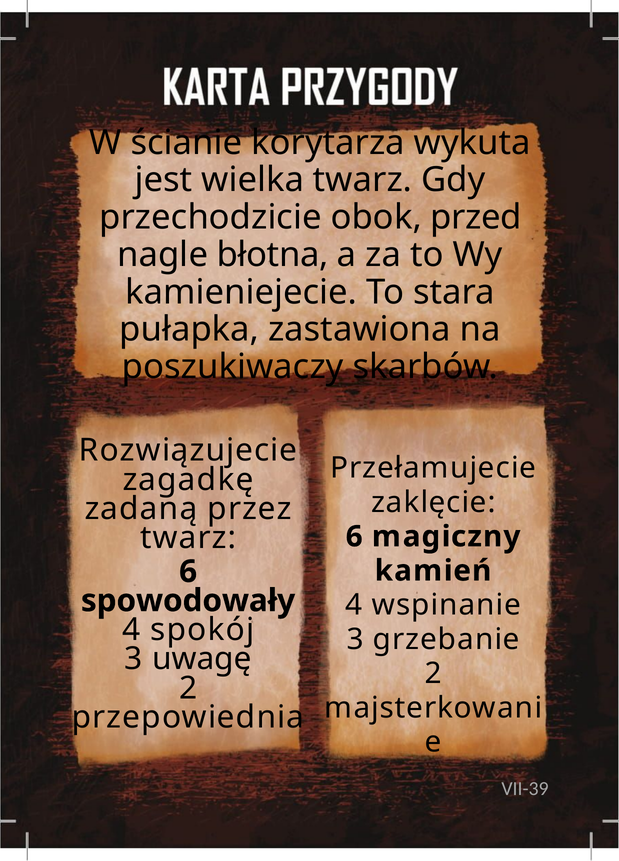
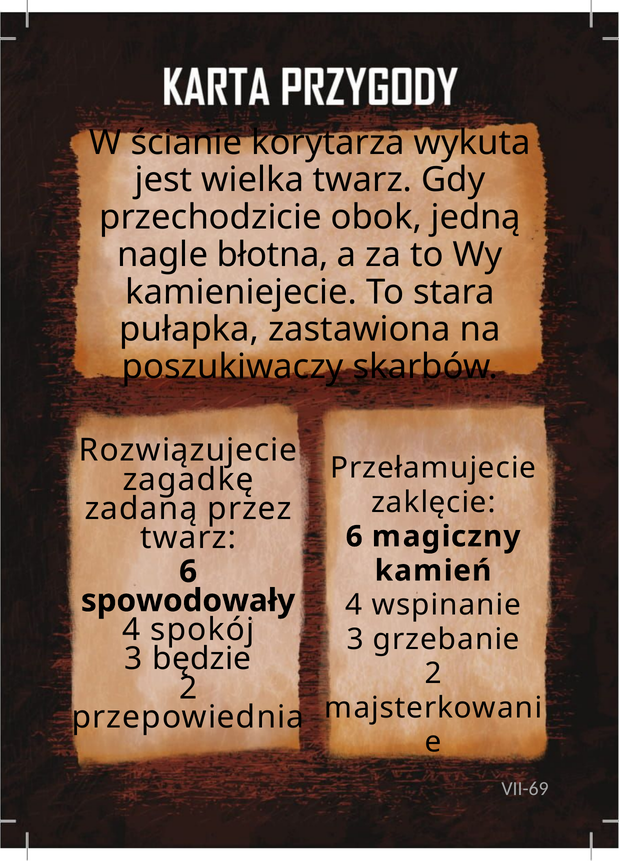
przed: przed -> jedną
uwagę: uwagę -> będzie
VII-39: VII-39 -> VII-69
